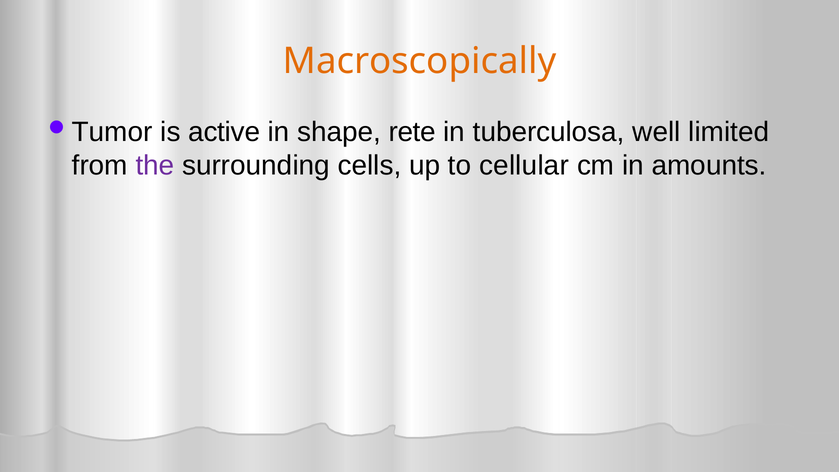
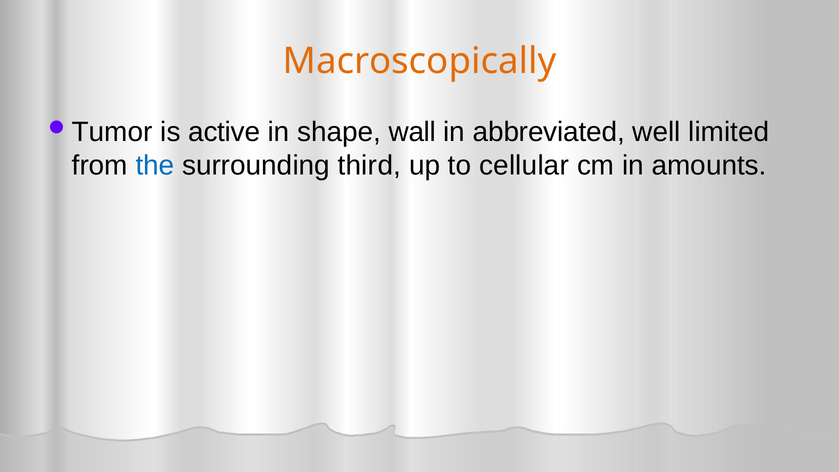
rete: rete -> wall
tuberculosa: tuberculosa -> abbreviated
the colour: purple -> blue
cells: cells -> third
